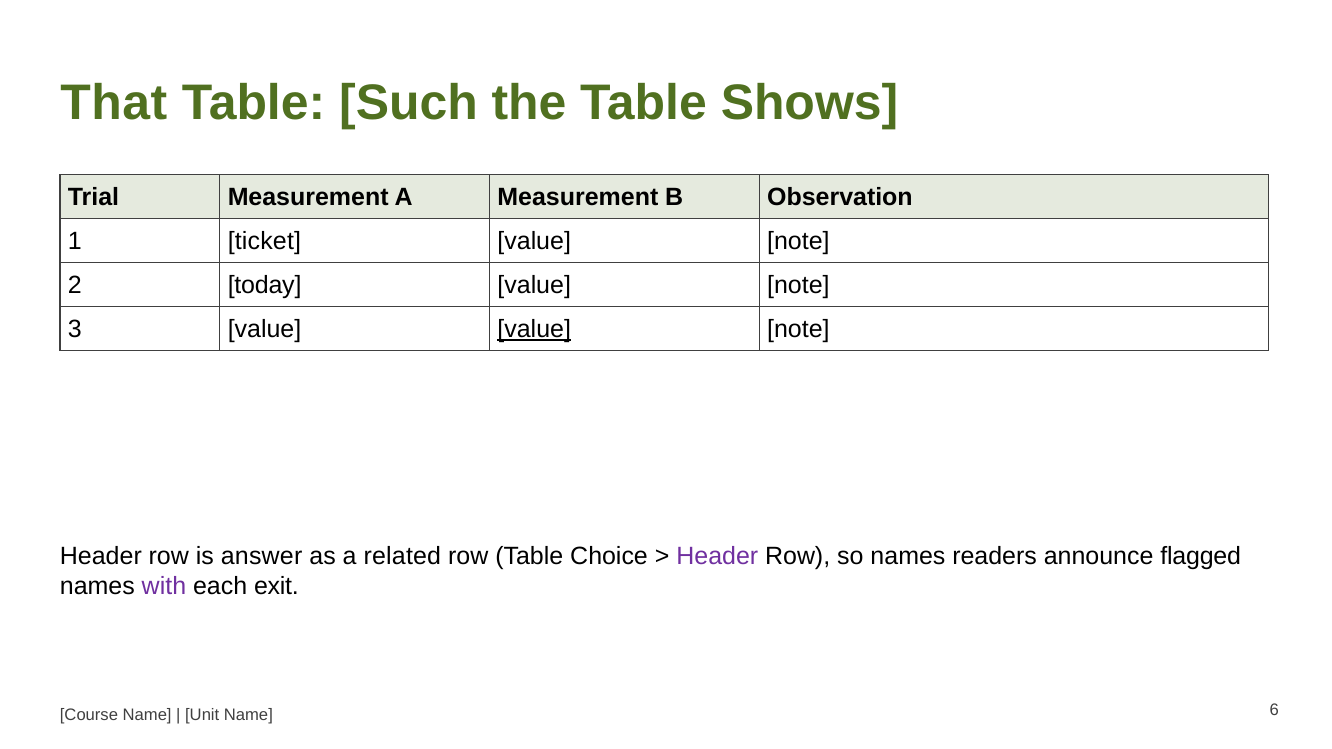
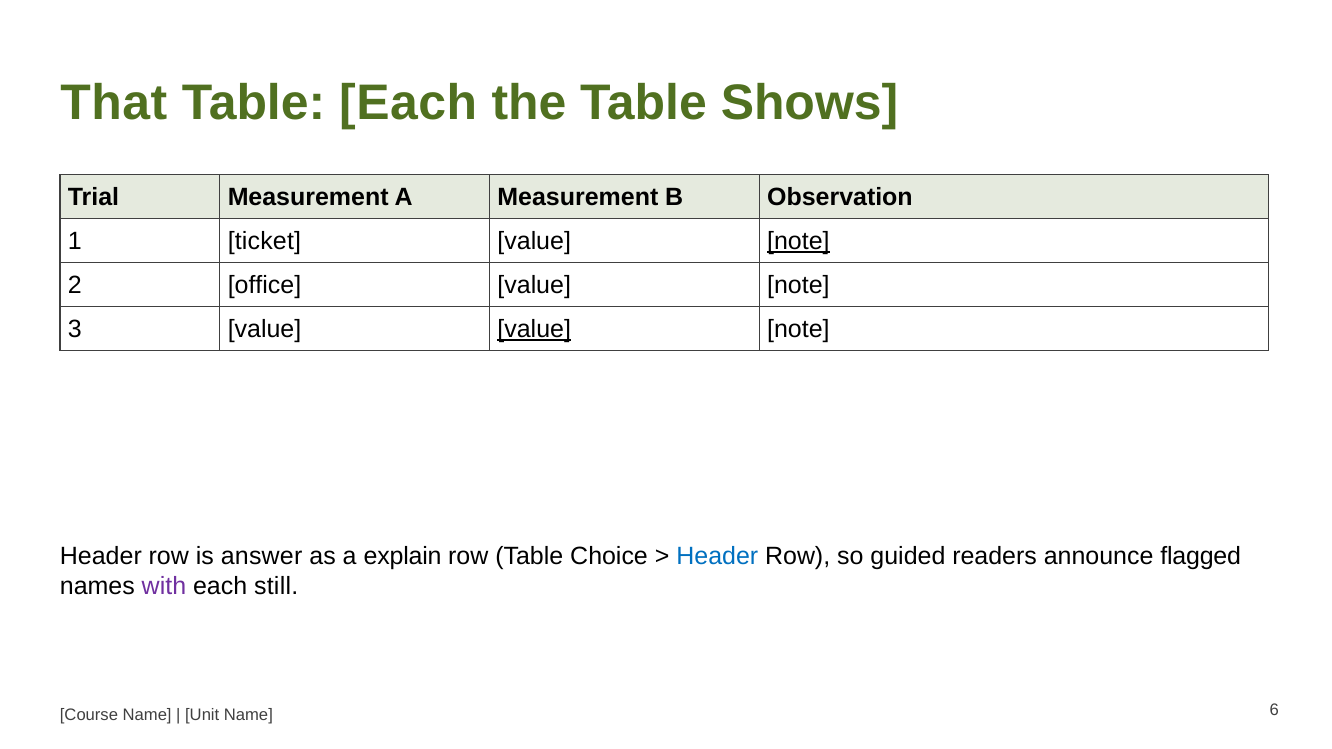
Table Such: Such -> Each
note at (798, 241) underline: none -> present
today: today -> office
related: related -> explain
Header at (717, 556) colour: purple -> blue
so names: names -> guided
exit: exit -> still
